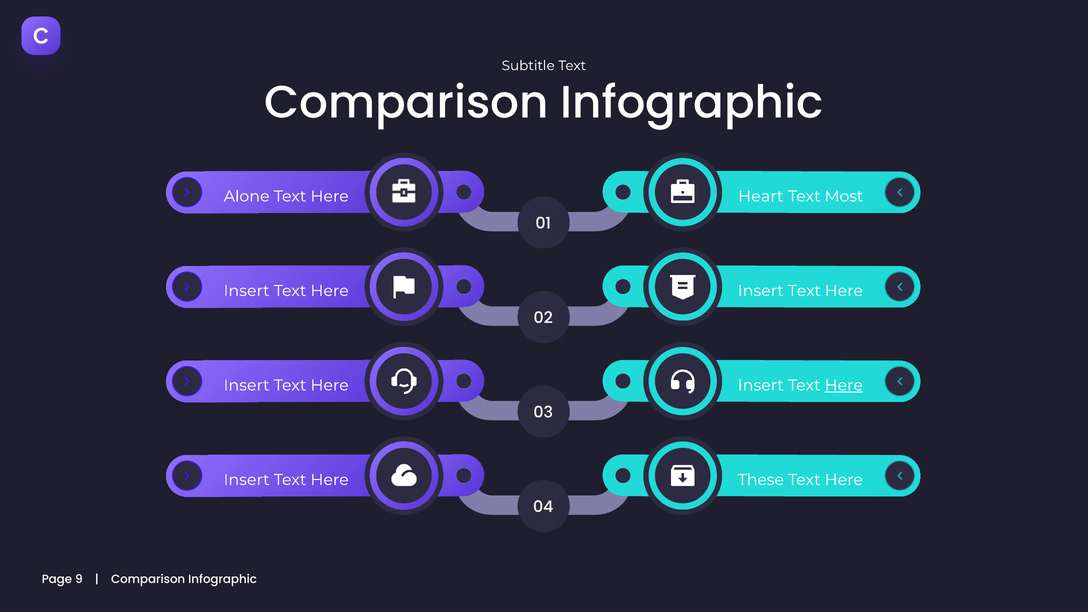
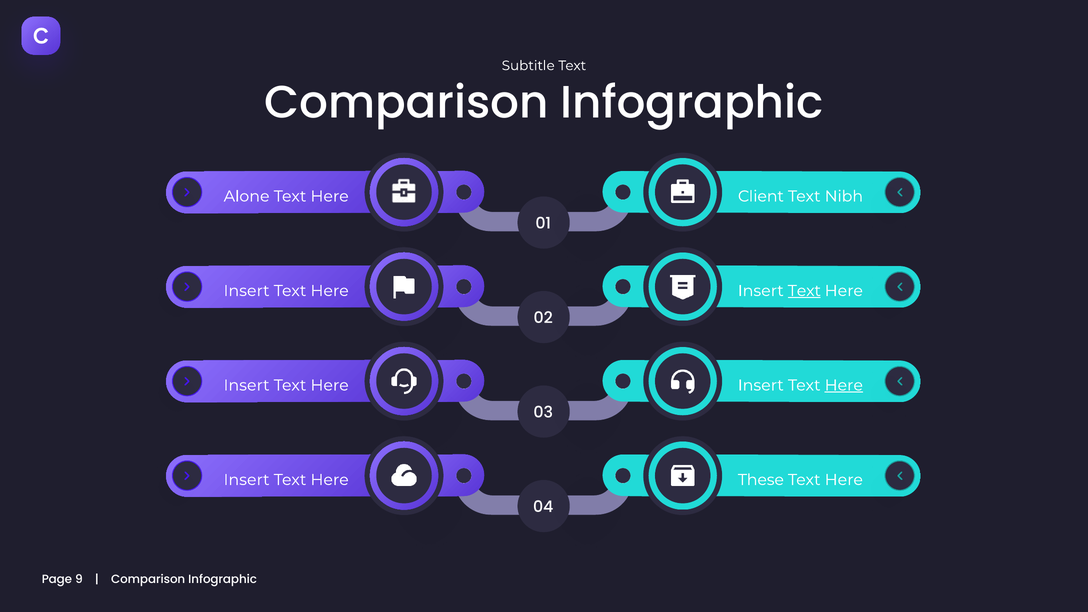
Heart: Heart -> Client
Most: Most -> Nibh
Text at (804, 291) underline: none -> present
